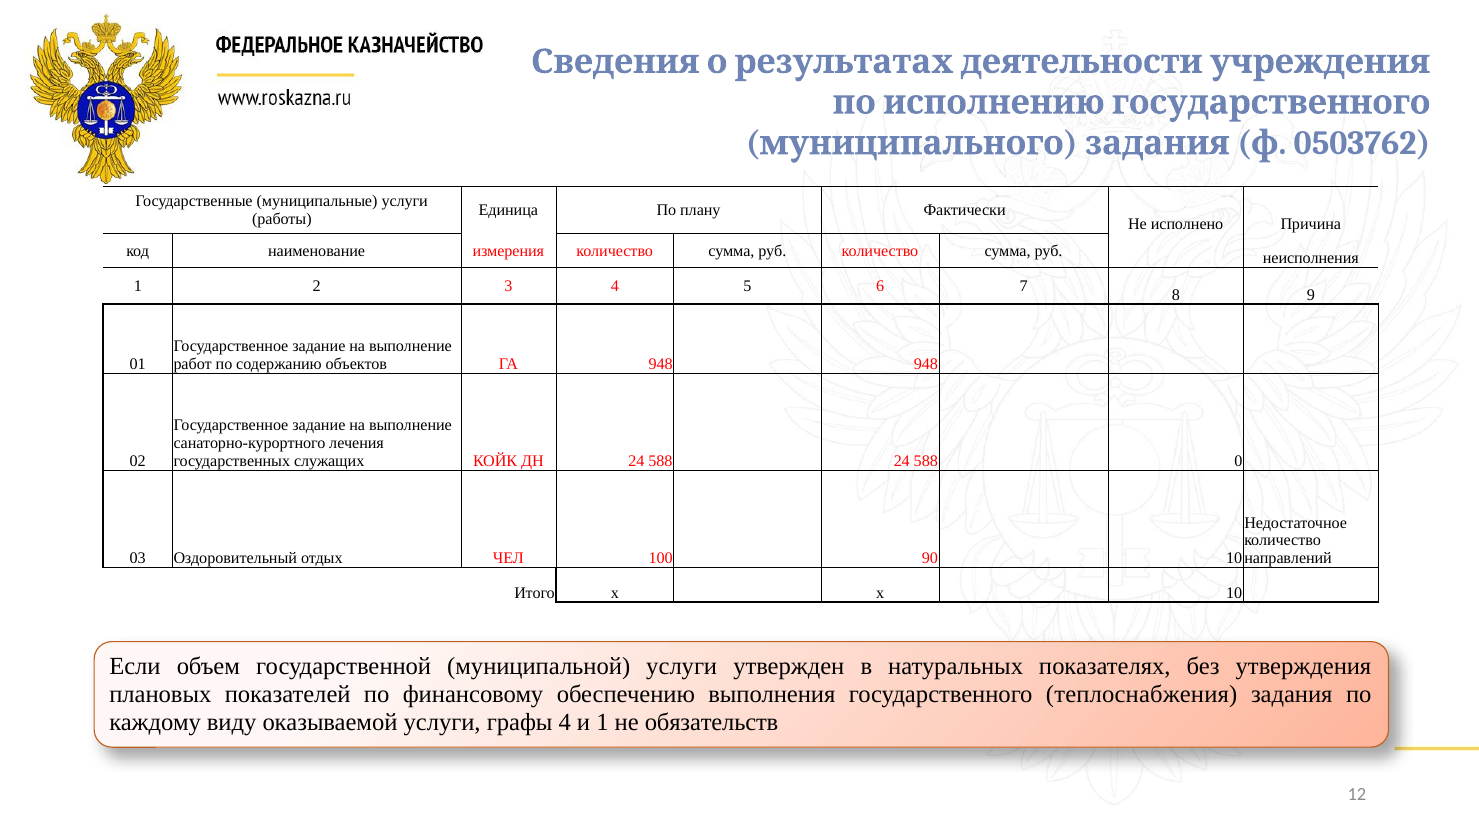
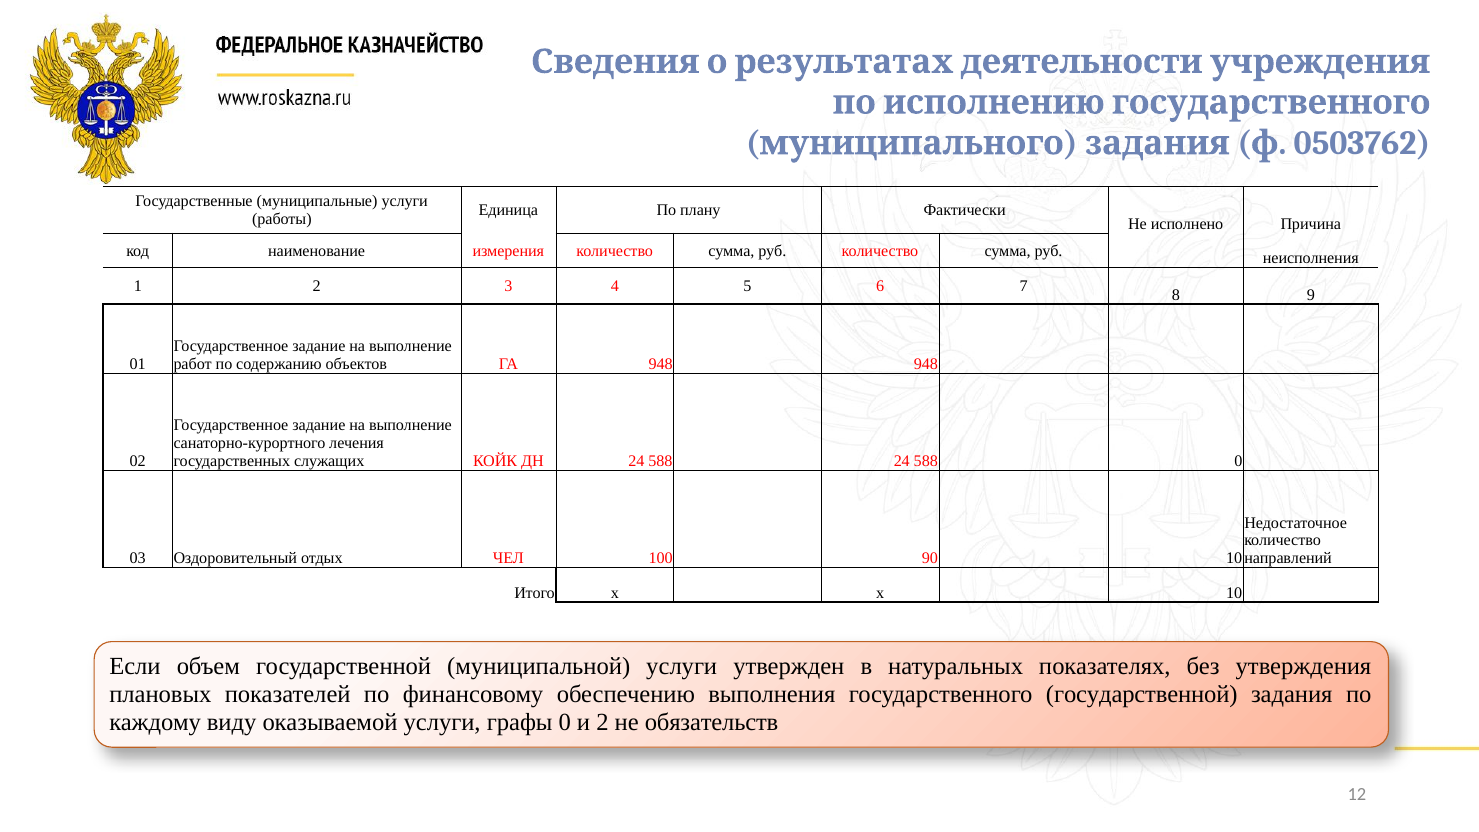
государственного теплоснабжения: теплоснабжения -> государственной
графы 4: 4 -> 0
и 1: 1 -> 2
